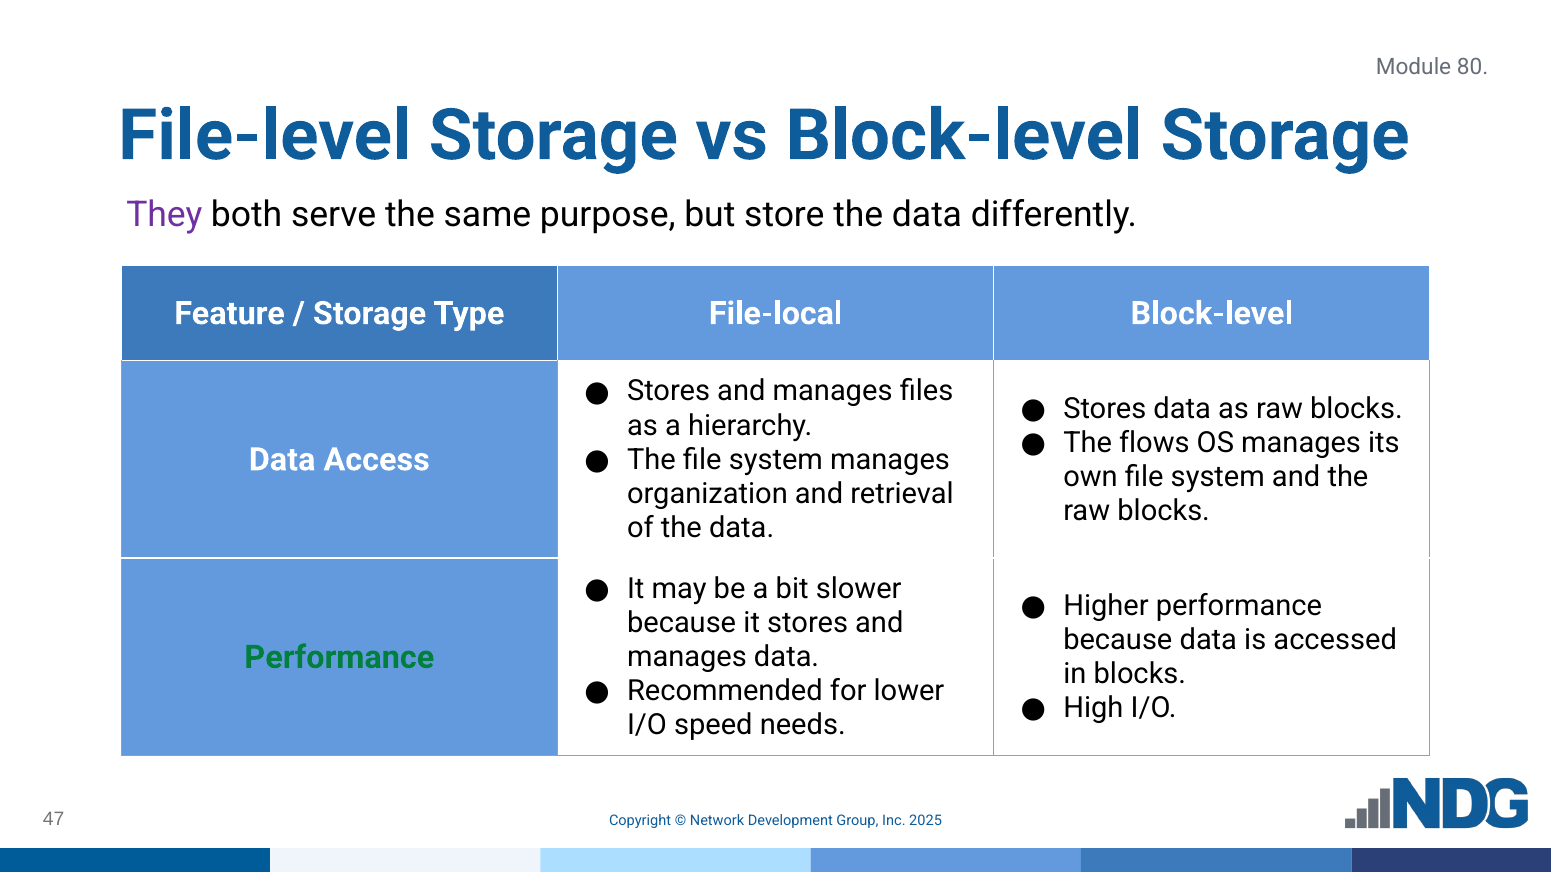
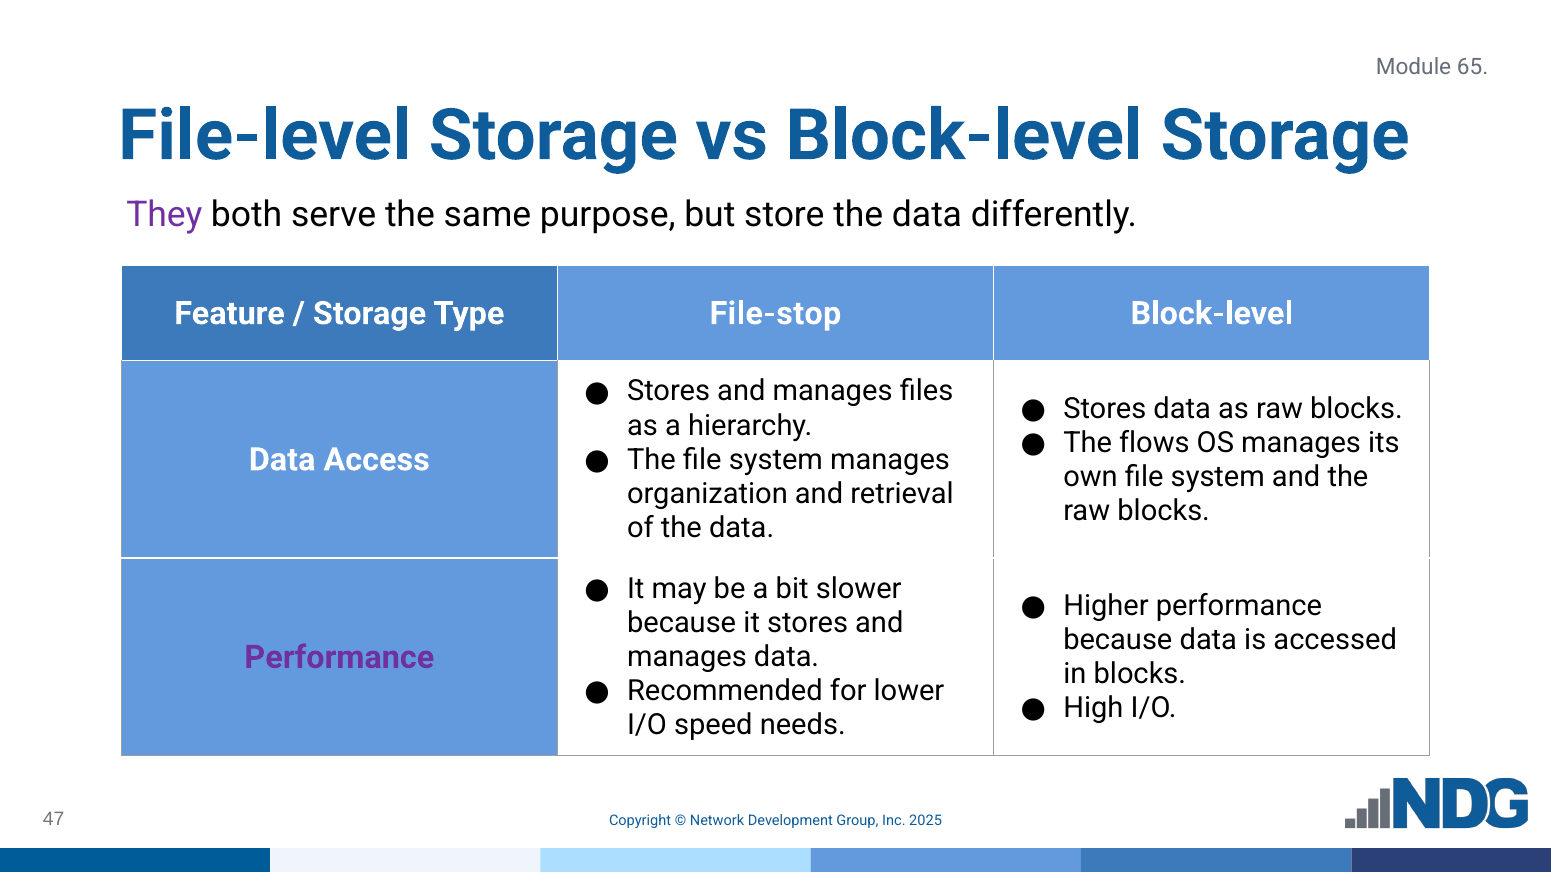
80: 80 -> 65
File-local: File-local -> File-stop
Performance at (339, 658) colour: green -> purple
